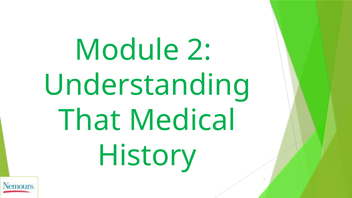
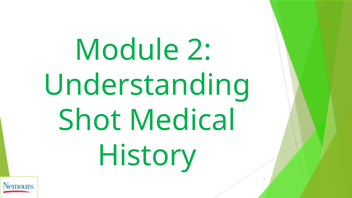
That: That -> Shot
